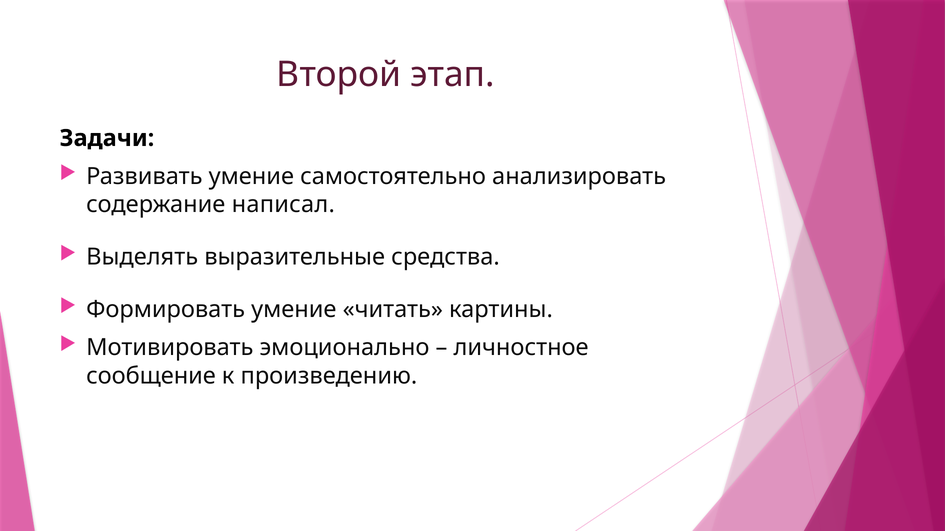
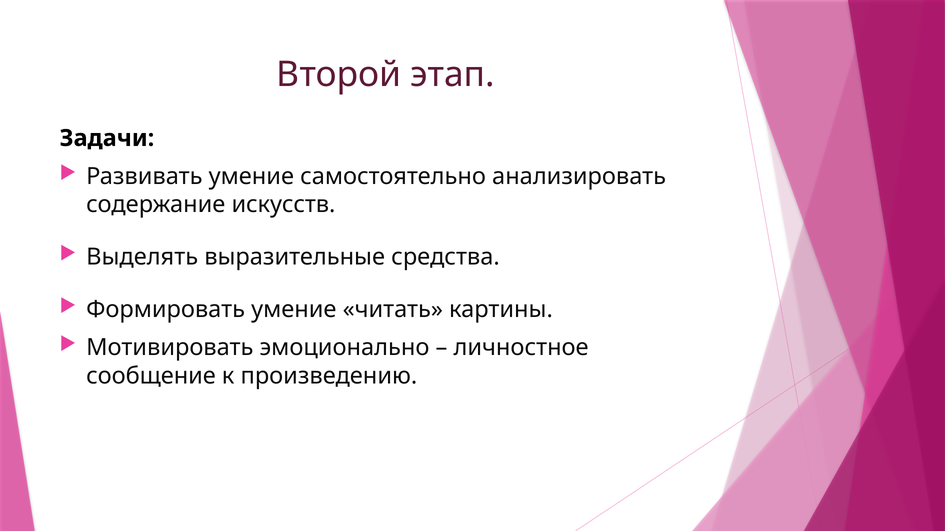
написал: написал -> искусств
